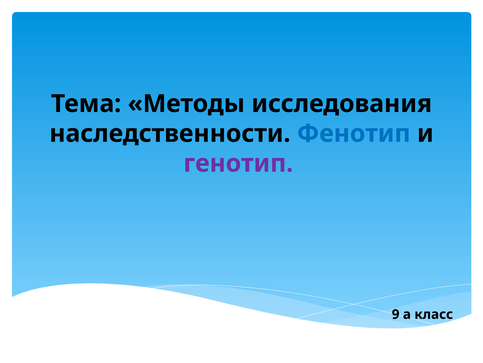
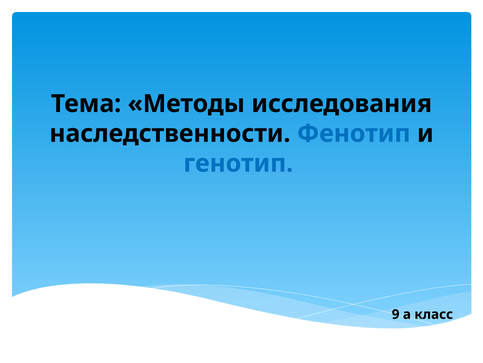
генотип colour: purple -> blue
